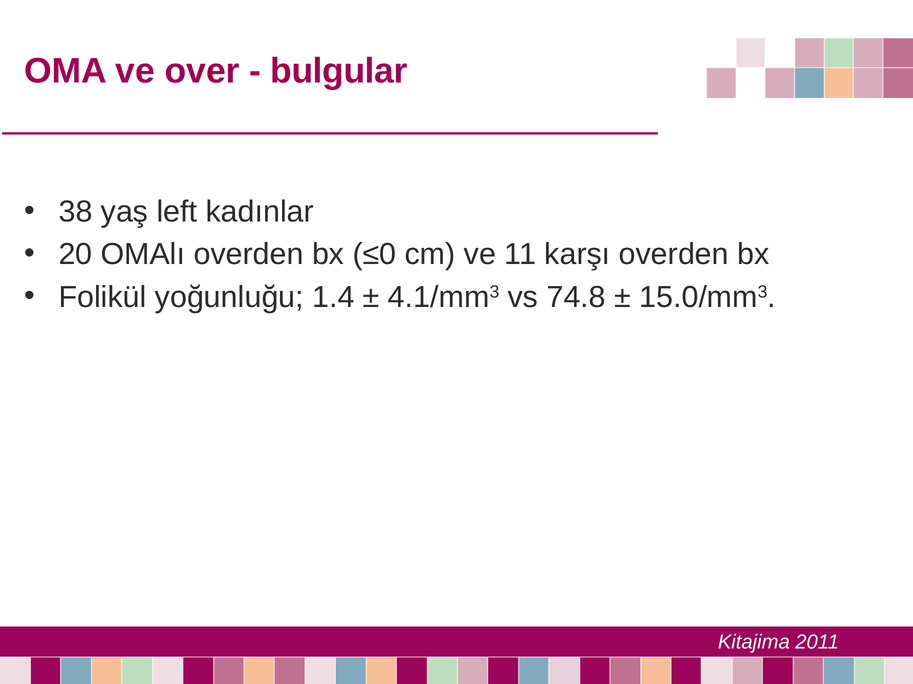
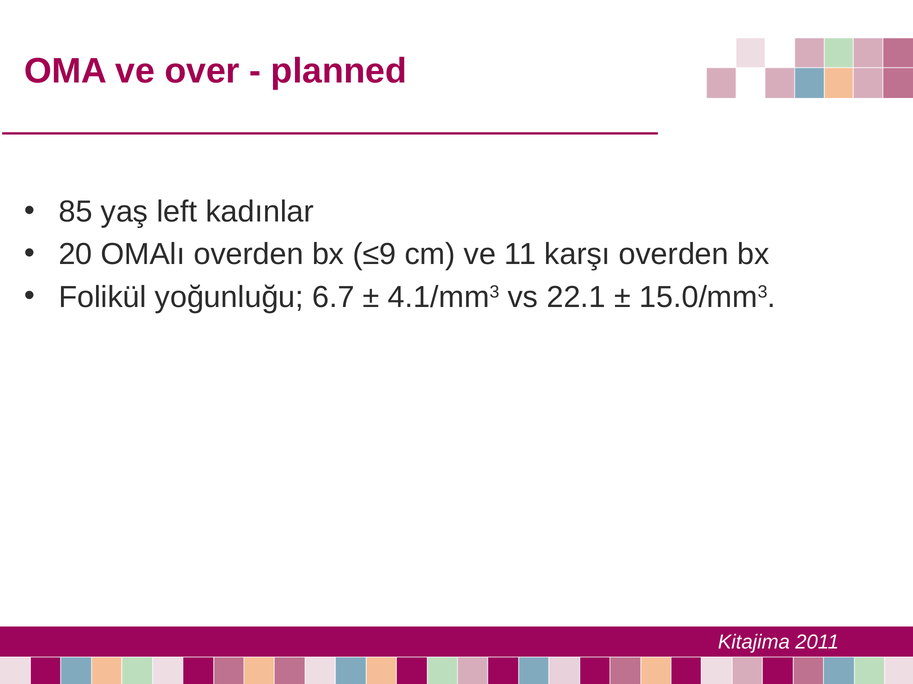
bulgular: bulgular -> planned
38: 38 -> 85
≤0: ≤0 -> ≤9
1.4: 1.4 -> 6.7
74.8: 74.8 -> 22.1
